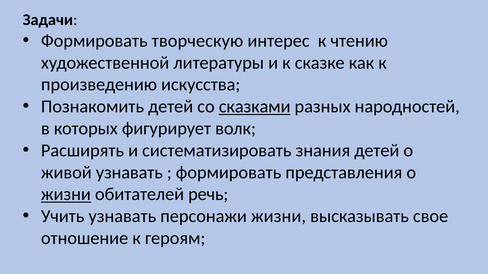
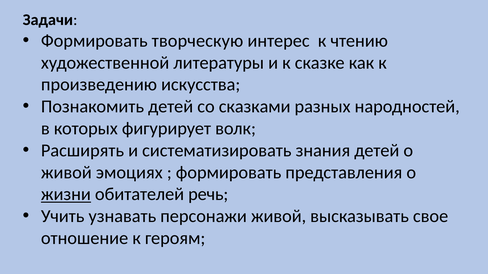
сказками underline: present -> none
живой узнавать: узнавать -> эмоциях
персонажи жизни: жизни -> живой
